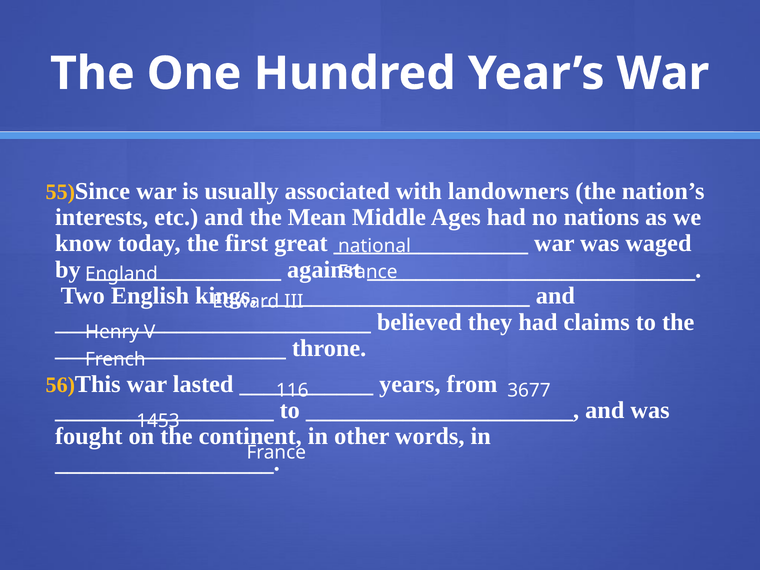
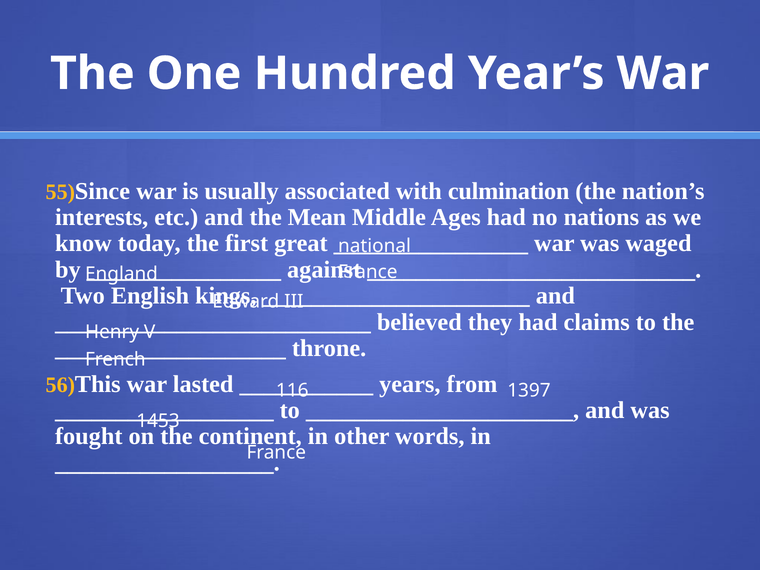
landowners: landowners -> culmination
3677: 3677 -> 1397
